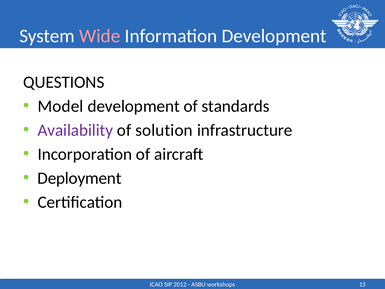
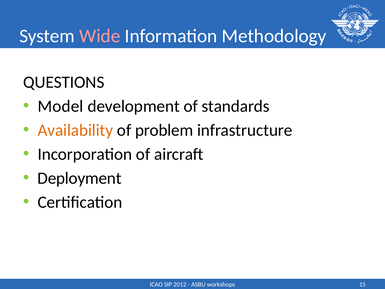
Information Development: Development -> Methodology
Availability colour: purple -> orange
solution: solution -> problem
